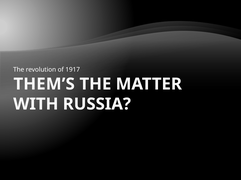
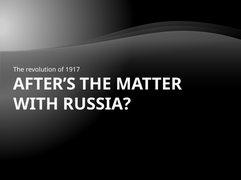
THEM’S: THEM’S -> AFTER’S
